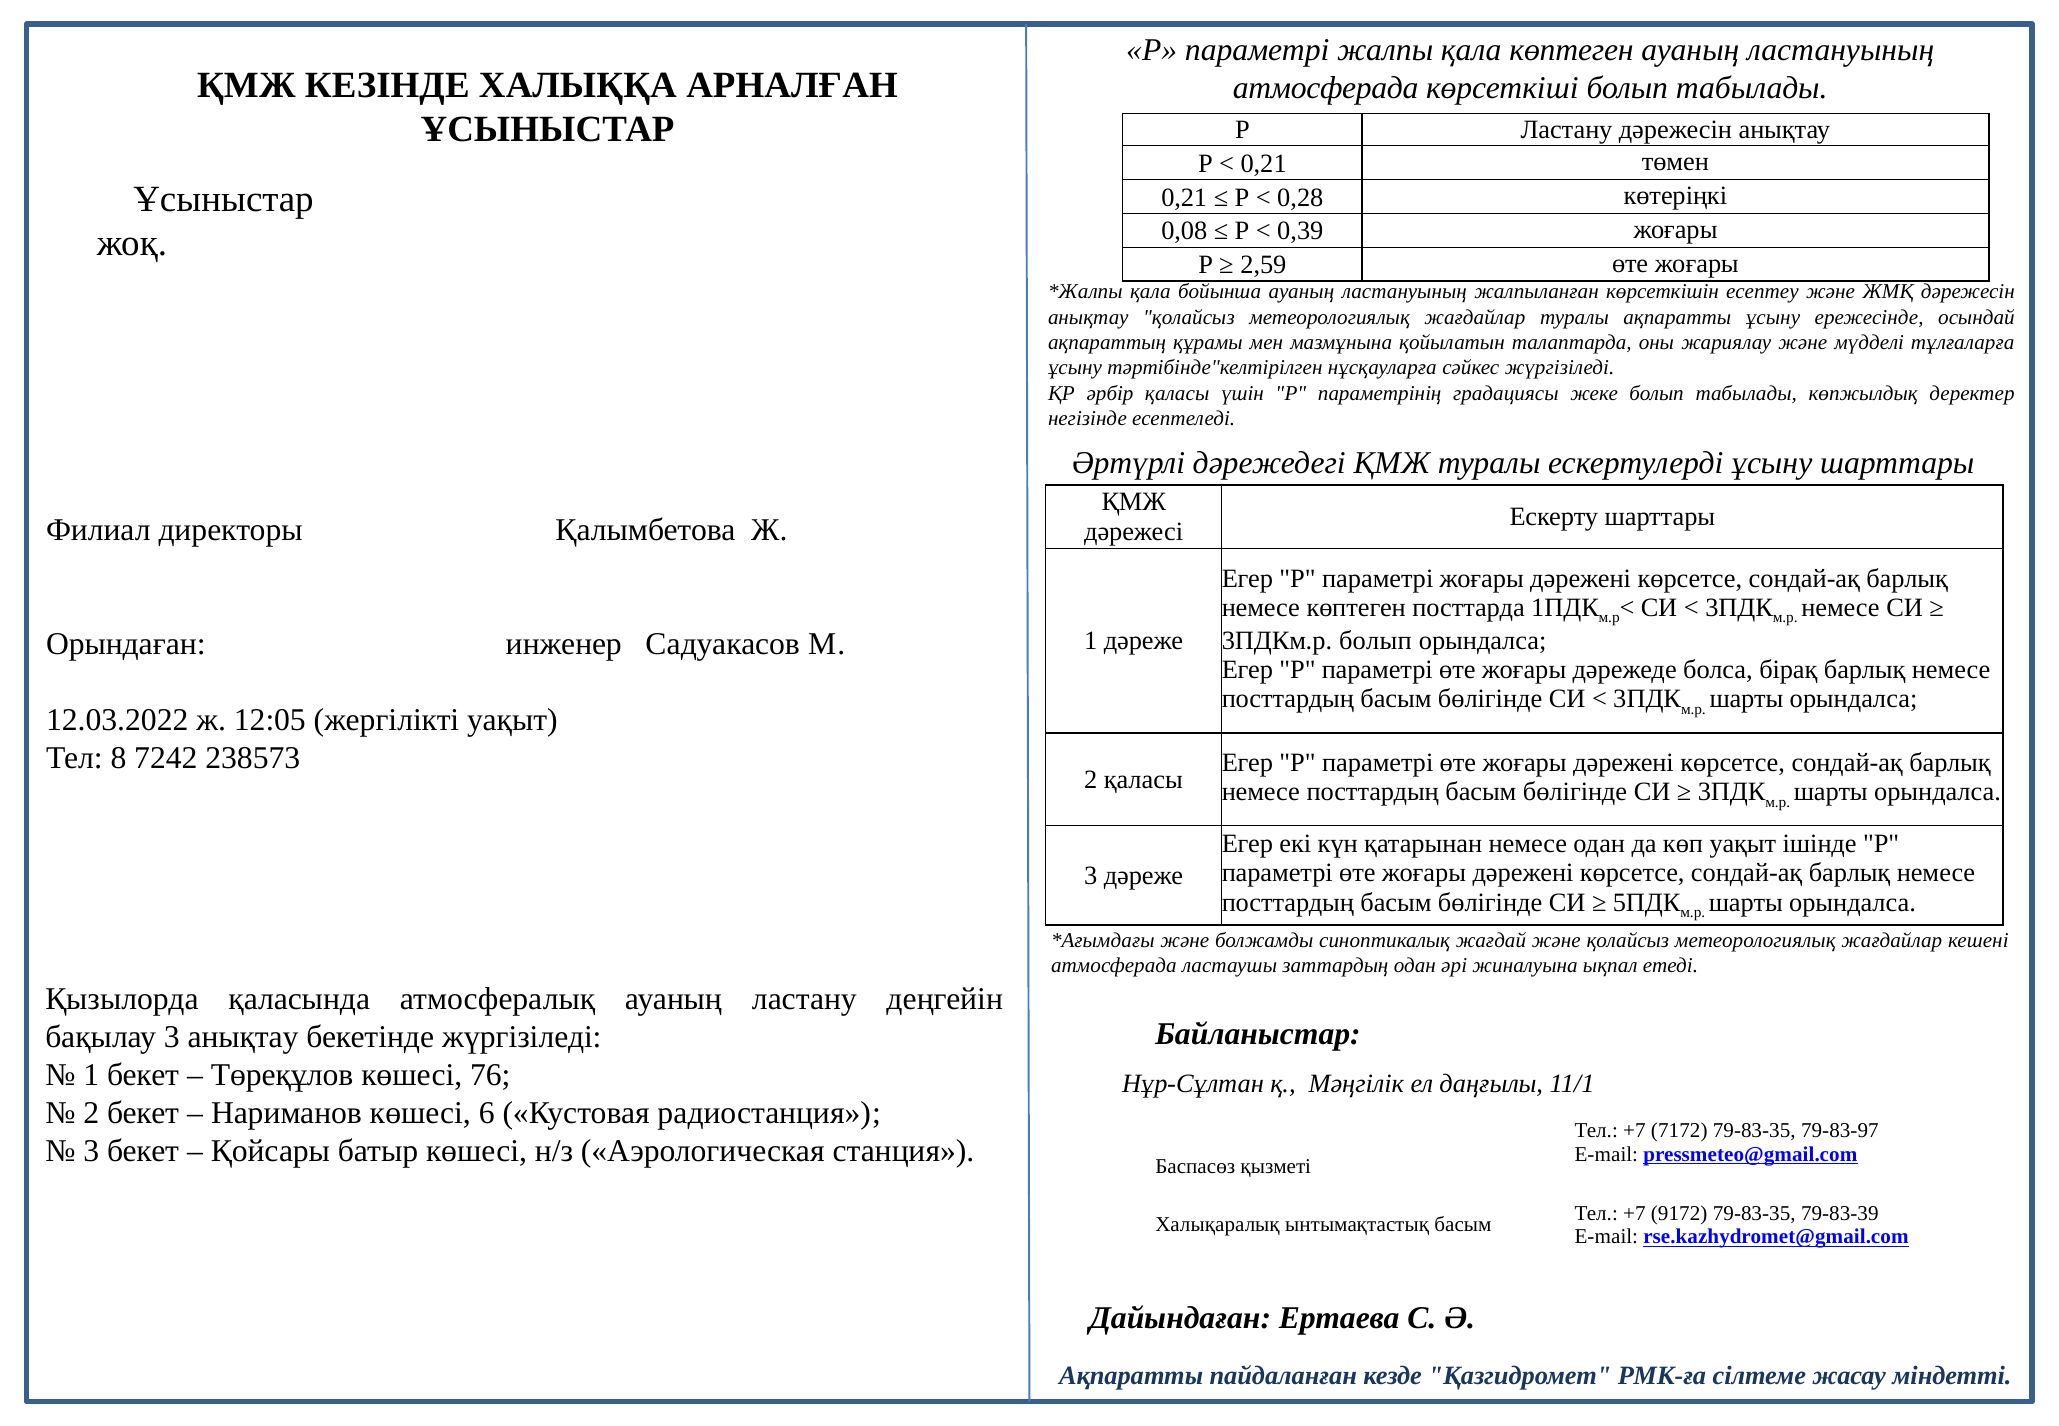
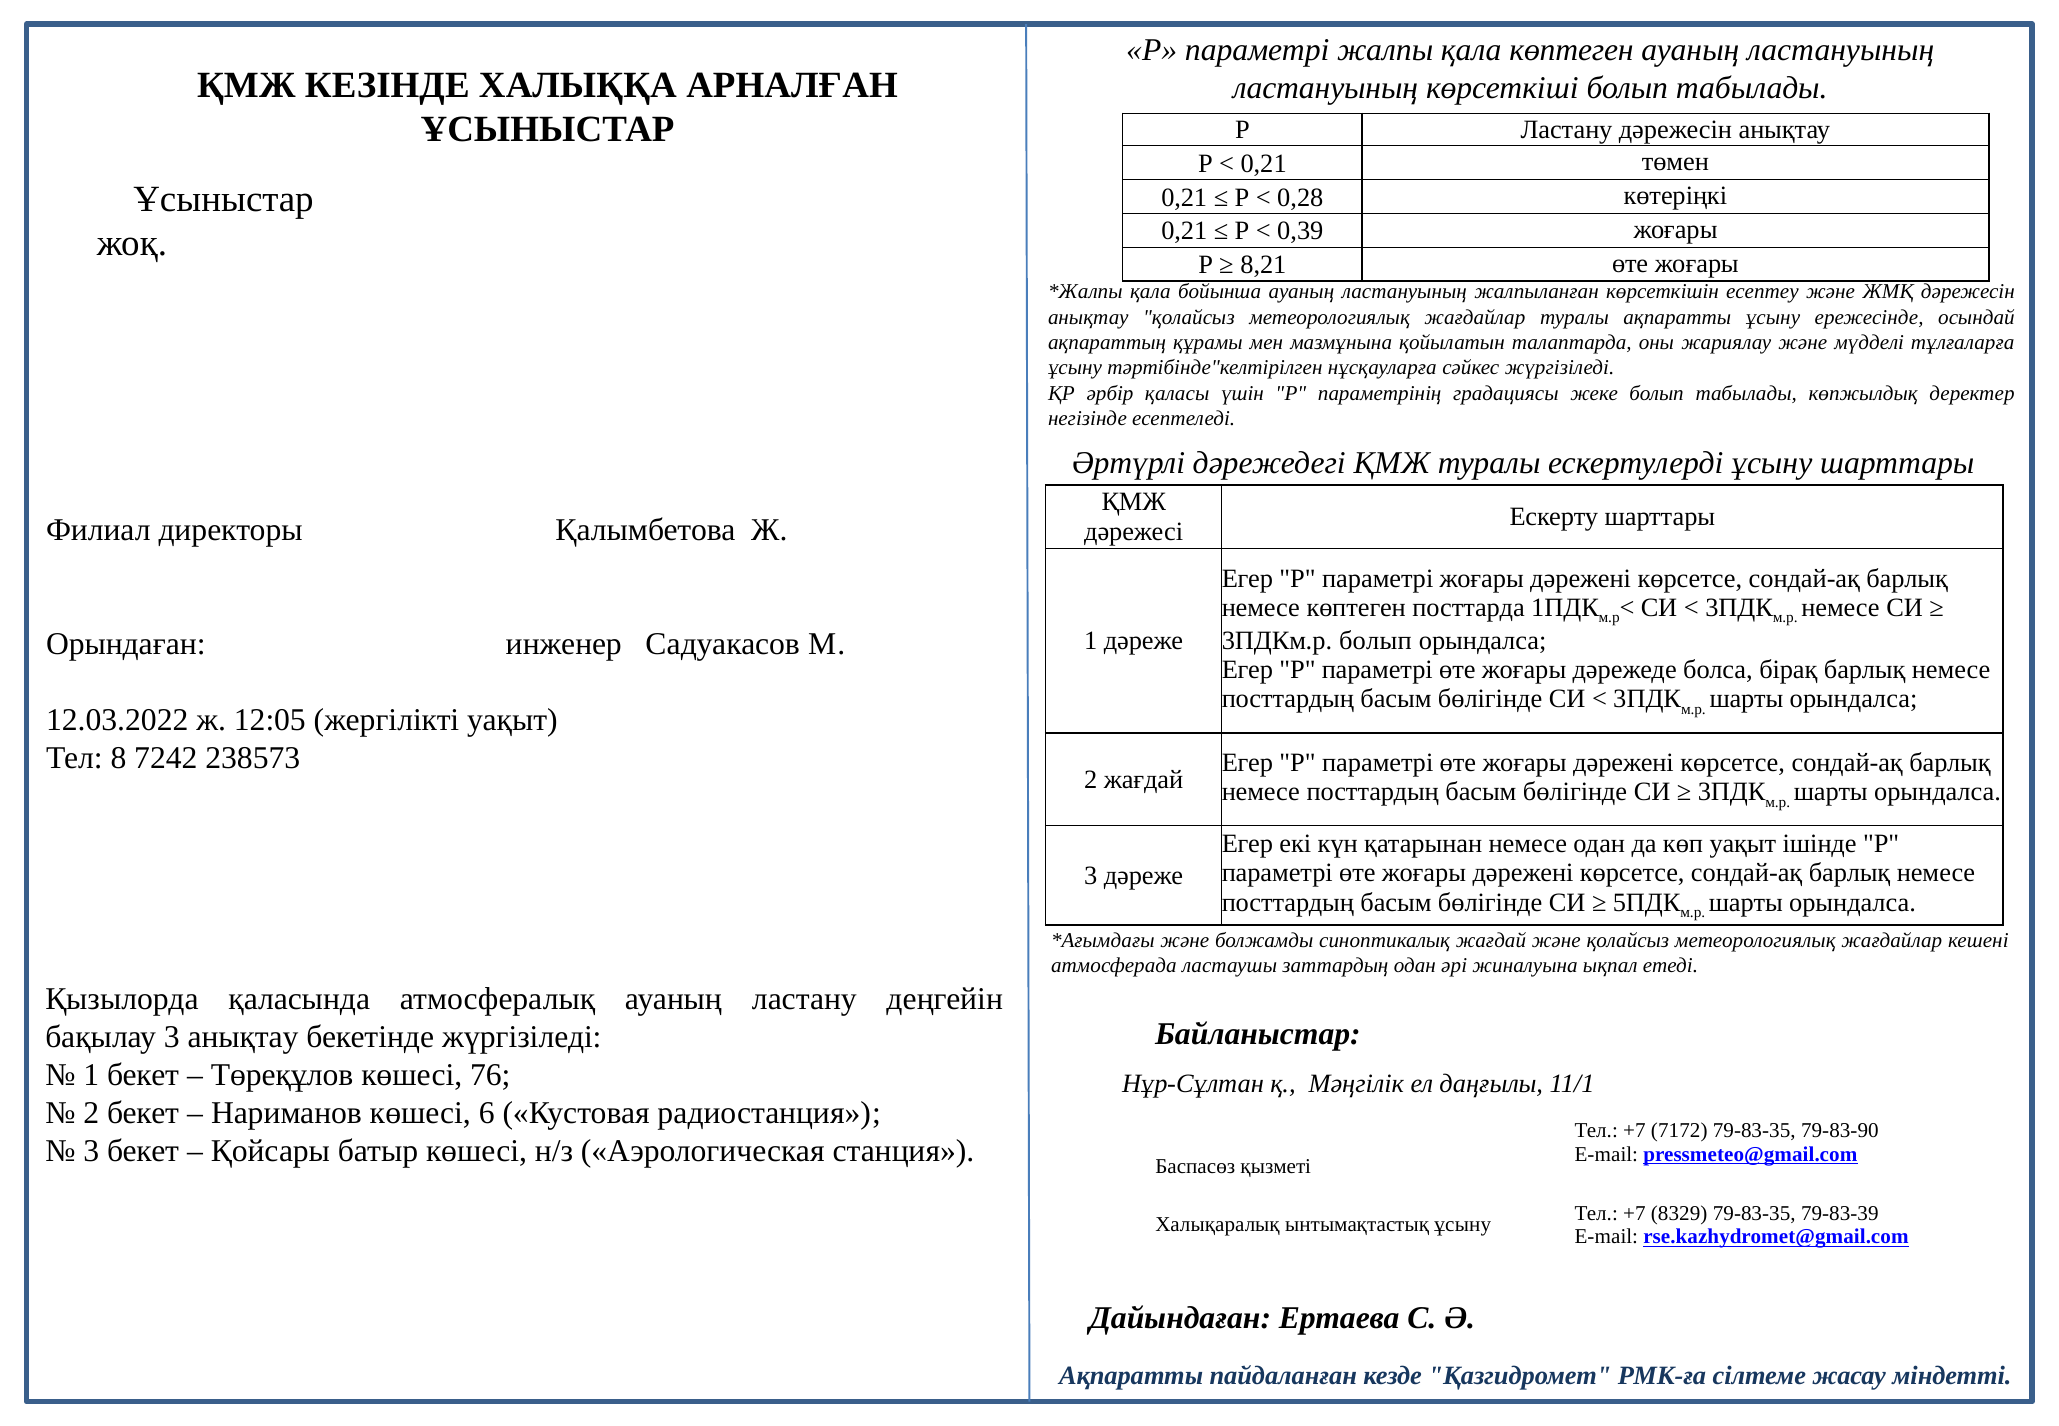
атмосферада at (1326, 88): атмосферада -> ластануының
0,08 at (1184, 231): 0,08 -> 0,21
2,59: 2,59 -> 8,21
2 қаласы: қаласы -> жағдай
79-83-97: 79-83-97 -> 79-83-90
9172: 9172 -> 8329
ынтымақтастық басым: басым -> ұсыну
